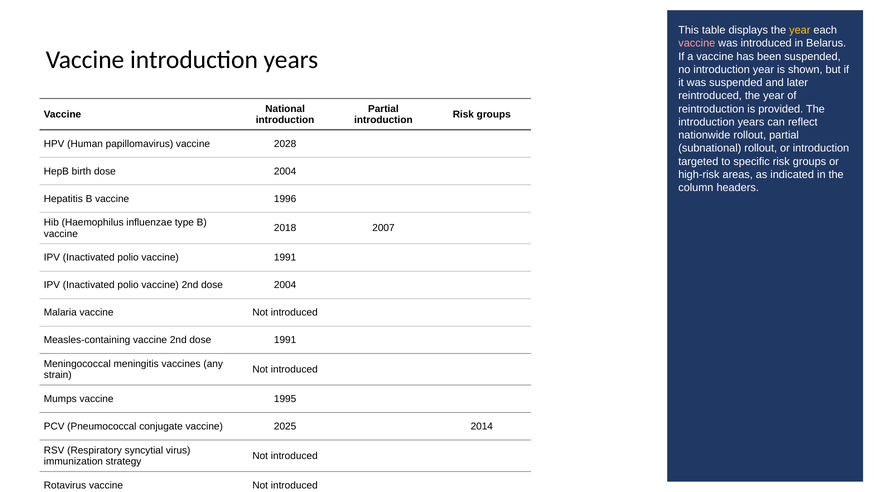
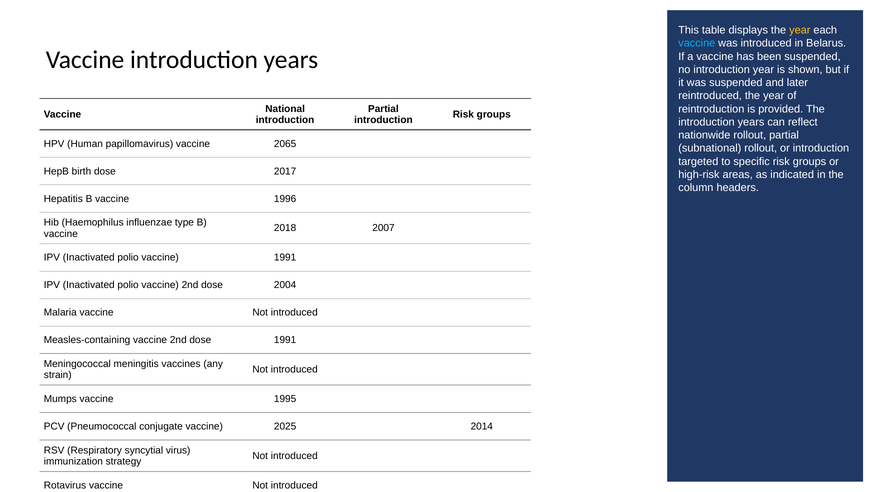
vaccine at (697, 43) colour: pink -> light blue
2028: 2028 -> 2065
birth dose 2004: 2004 -> 2017
